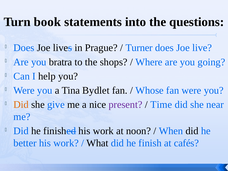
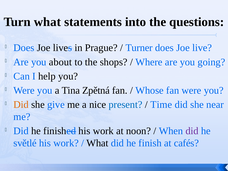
Turn book: book -> what
bratra: bratra -> about
Bydlet: Bydlet -> Zpětná
present colour: purple -> blue
did at (192, 131) colour: black -> purple
better: better -> světlé
